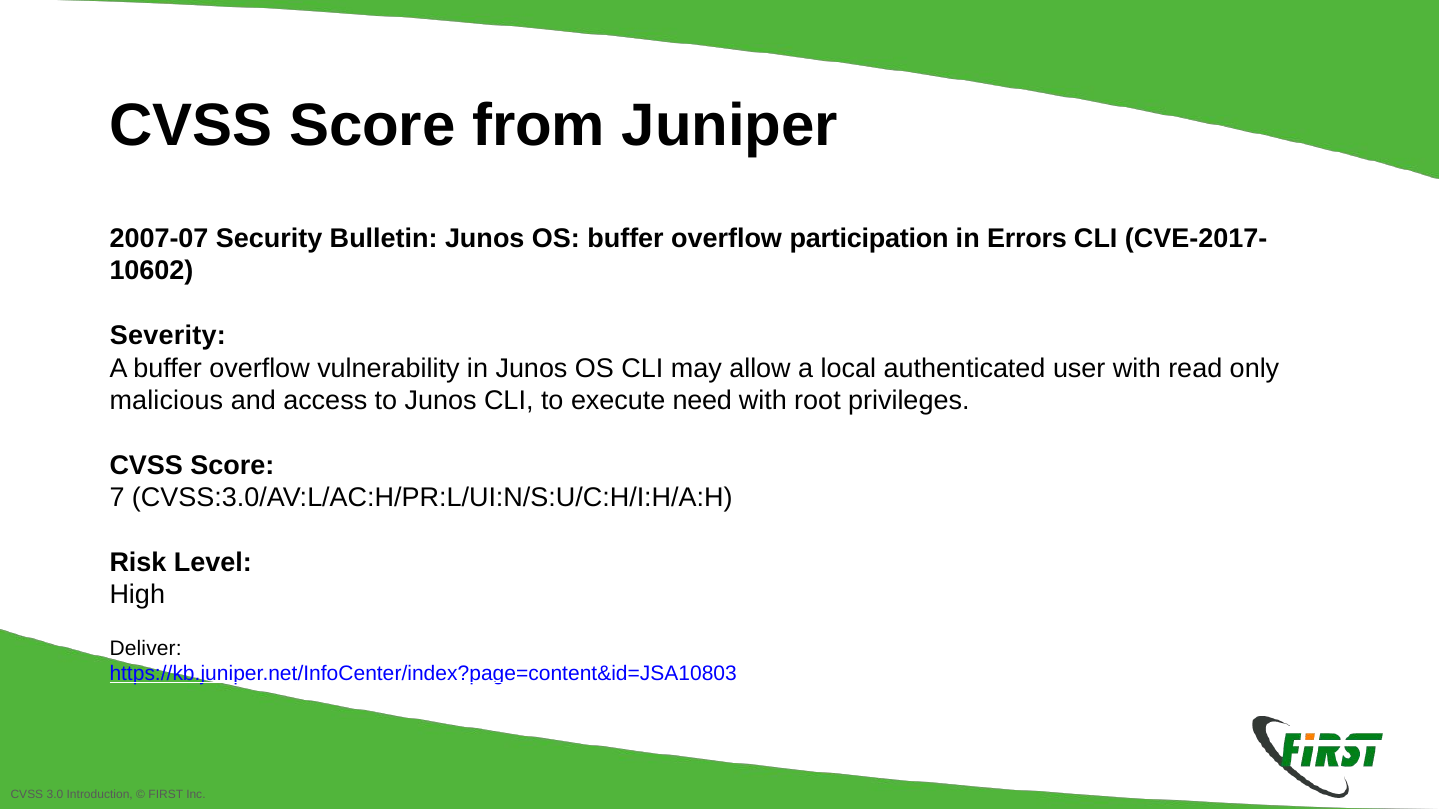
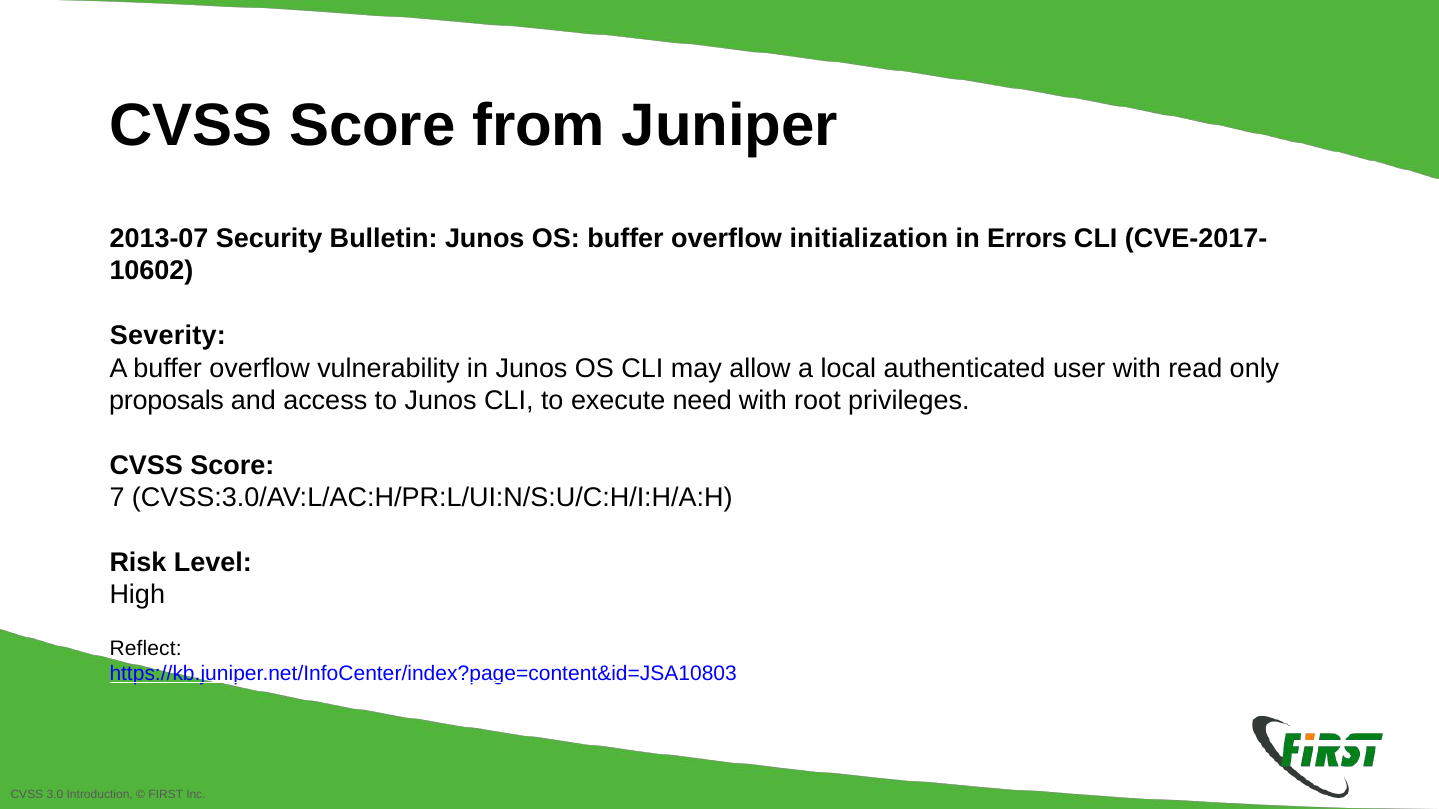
2007-07: 2007-07 -> 2013-07
participation: participation -> initialization
malicious: malicious -> proposals
Deliver: Deliver -> Reflect
